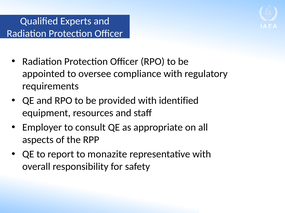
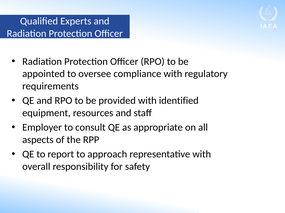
monazite: monazite -> approach
